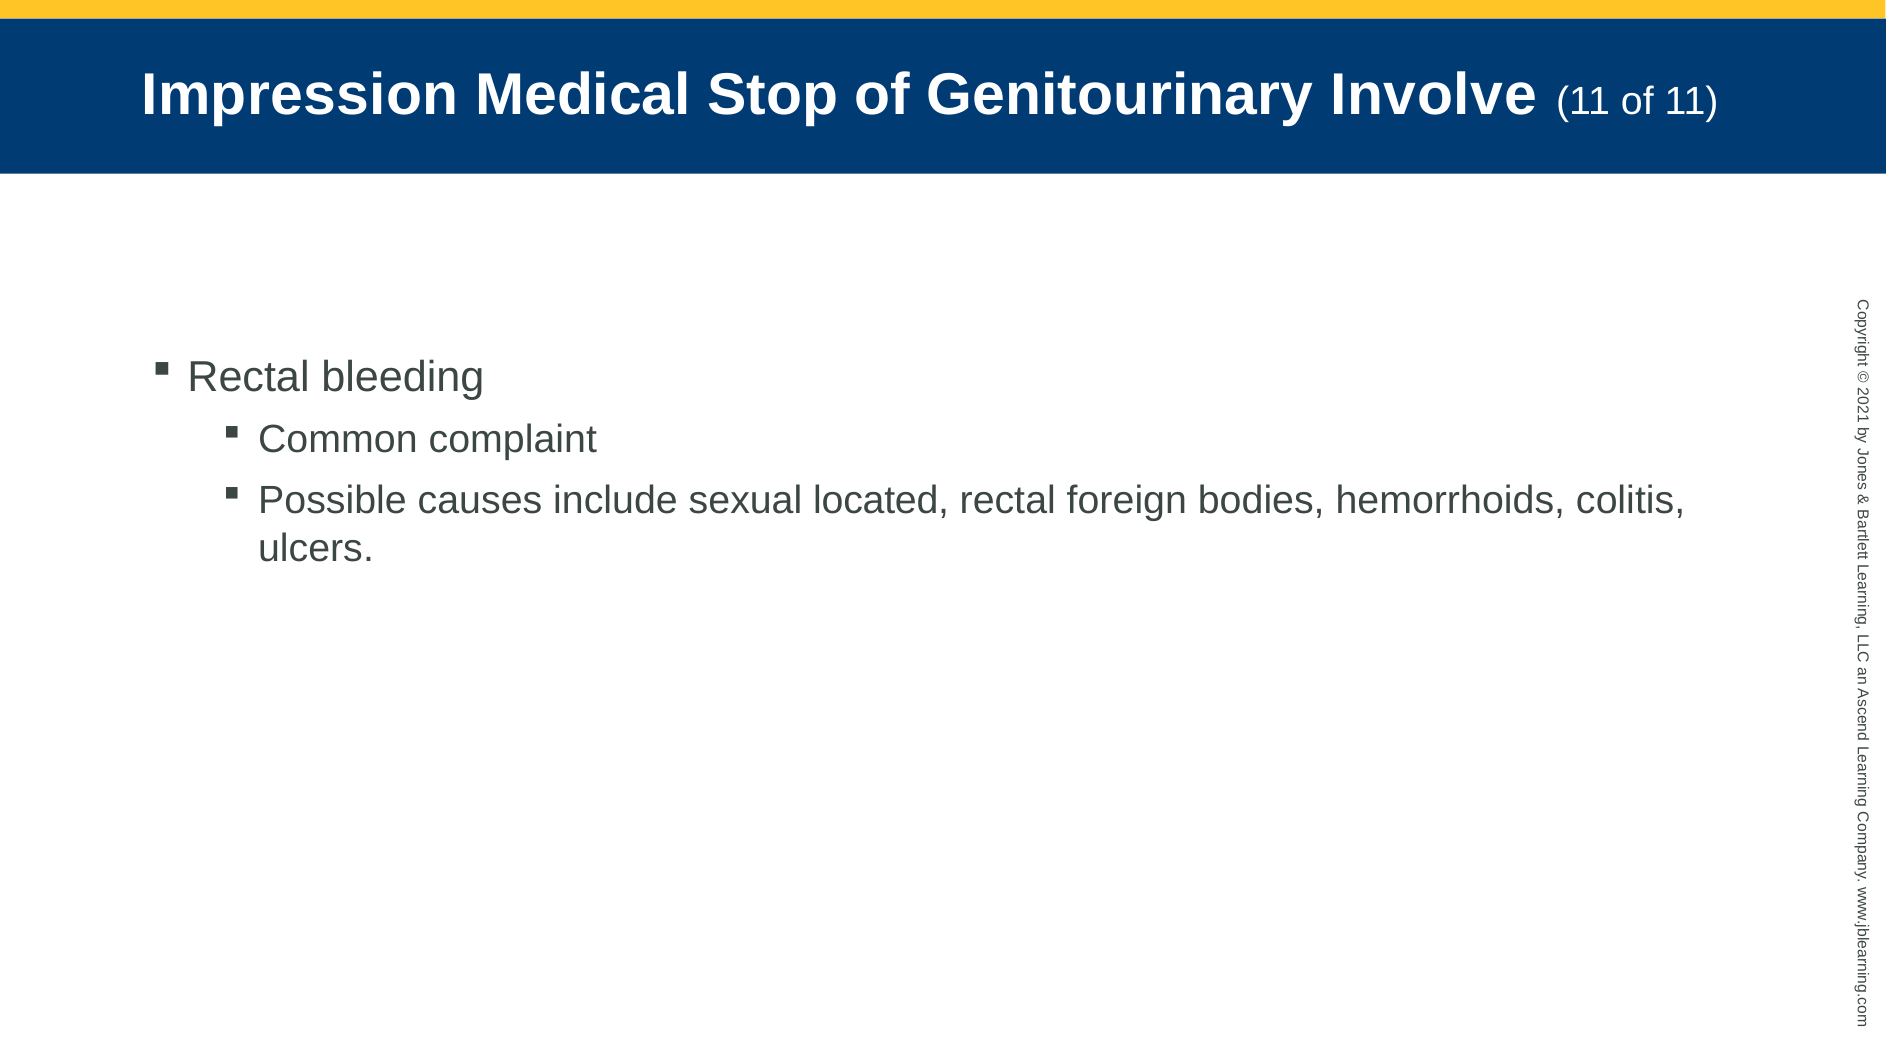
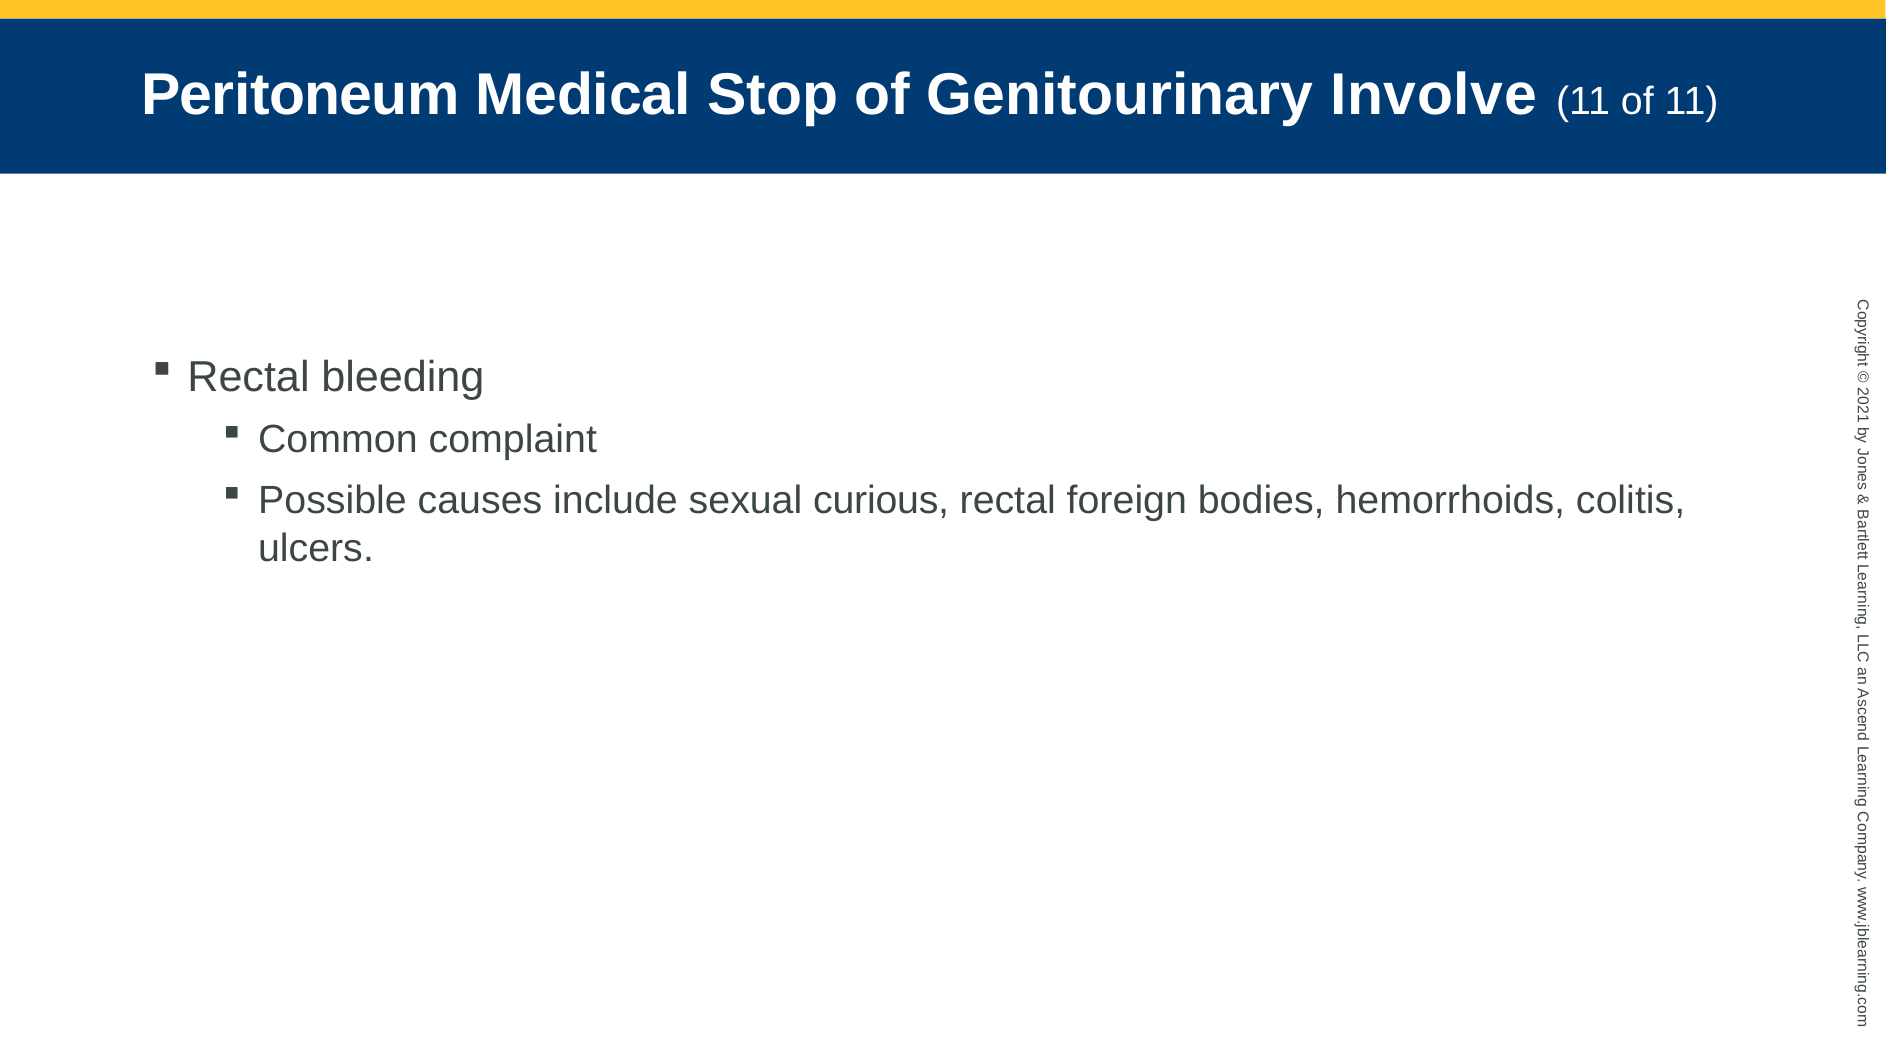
Impression: Impression -> Peritoneum
located: located -> curious
